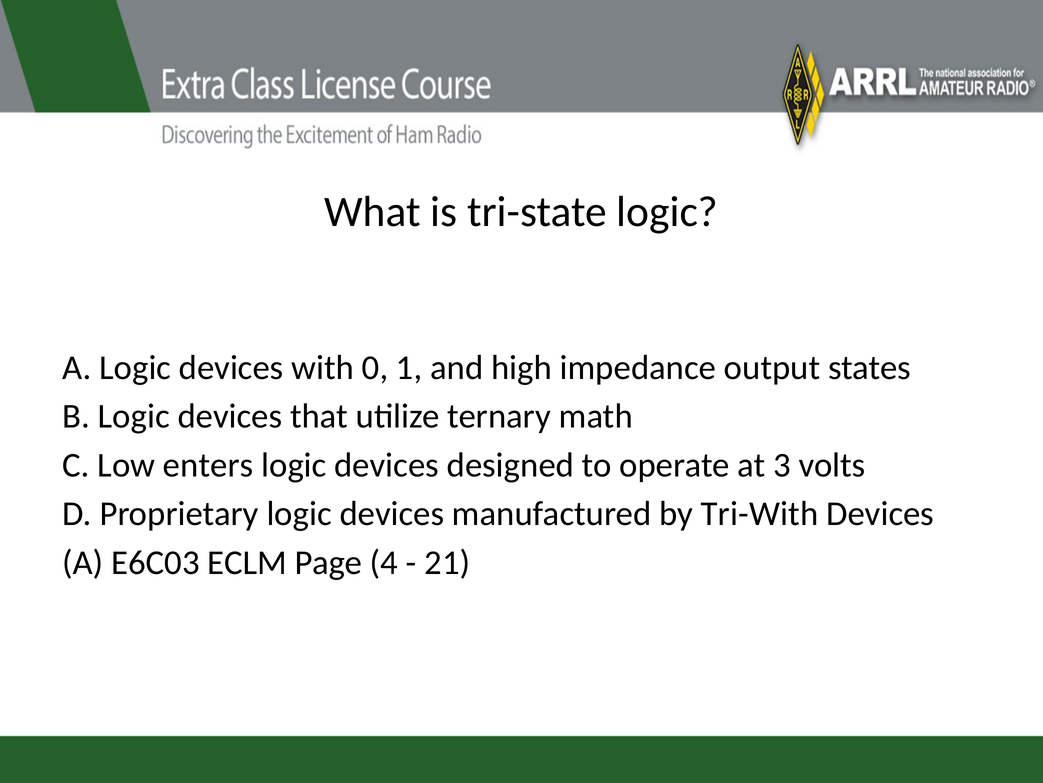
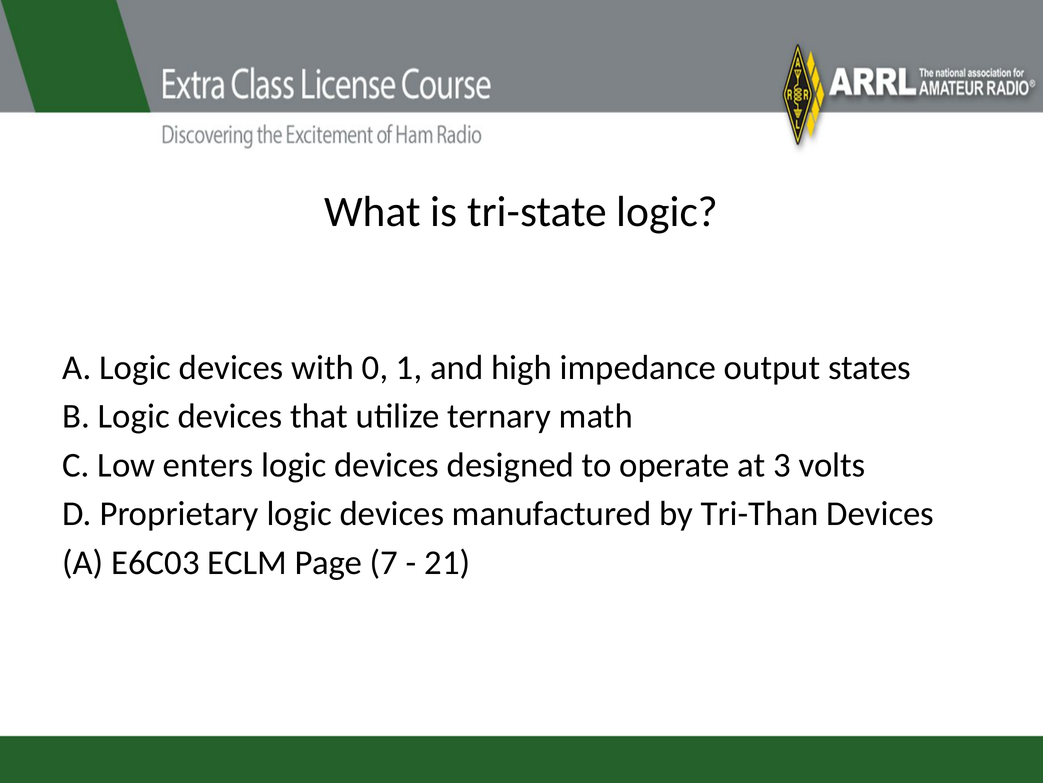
Tri-With: Tri-With -> Tri-Than
4: 4 -> 7
